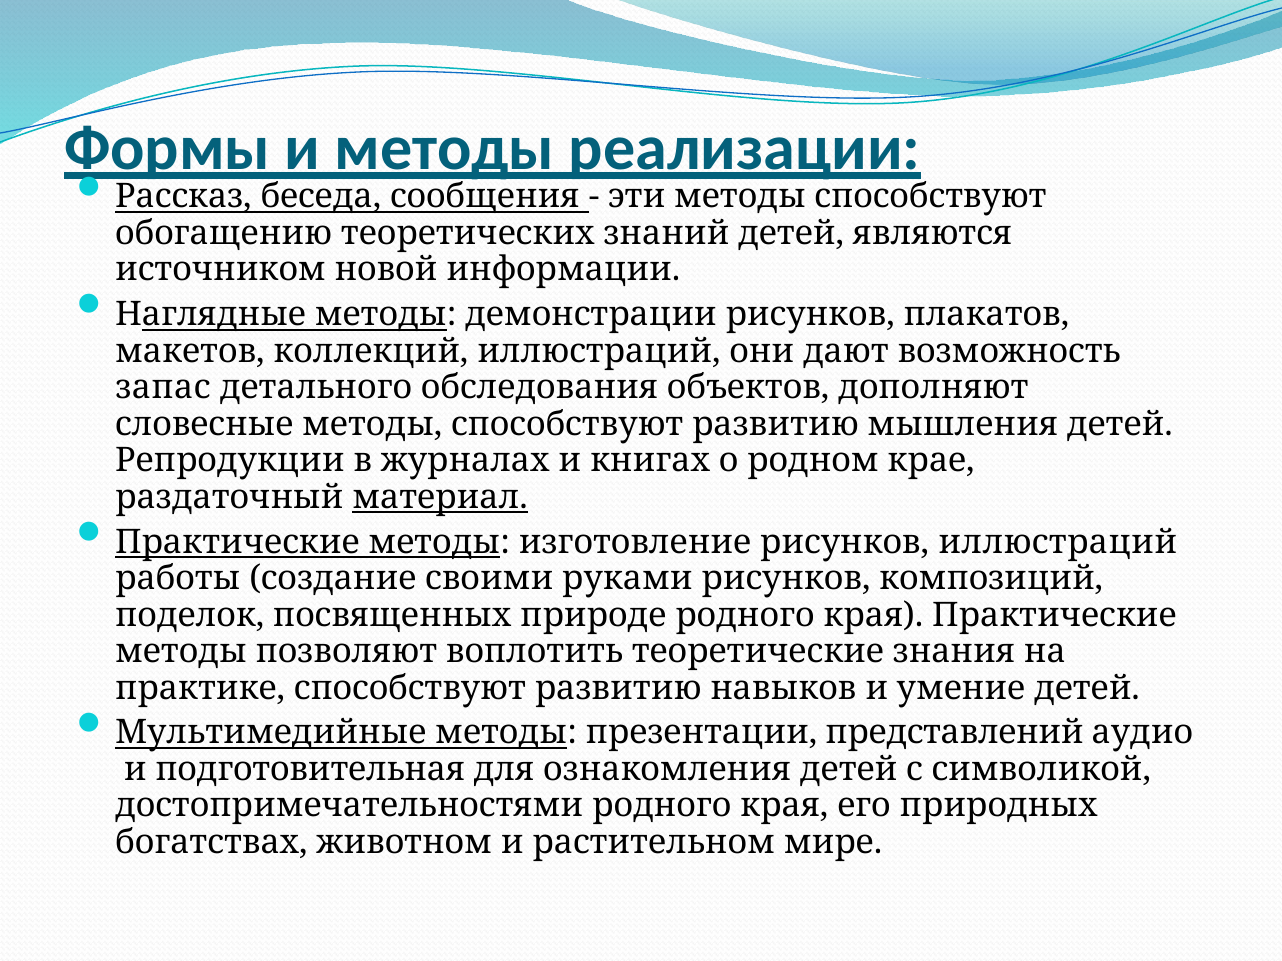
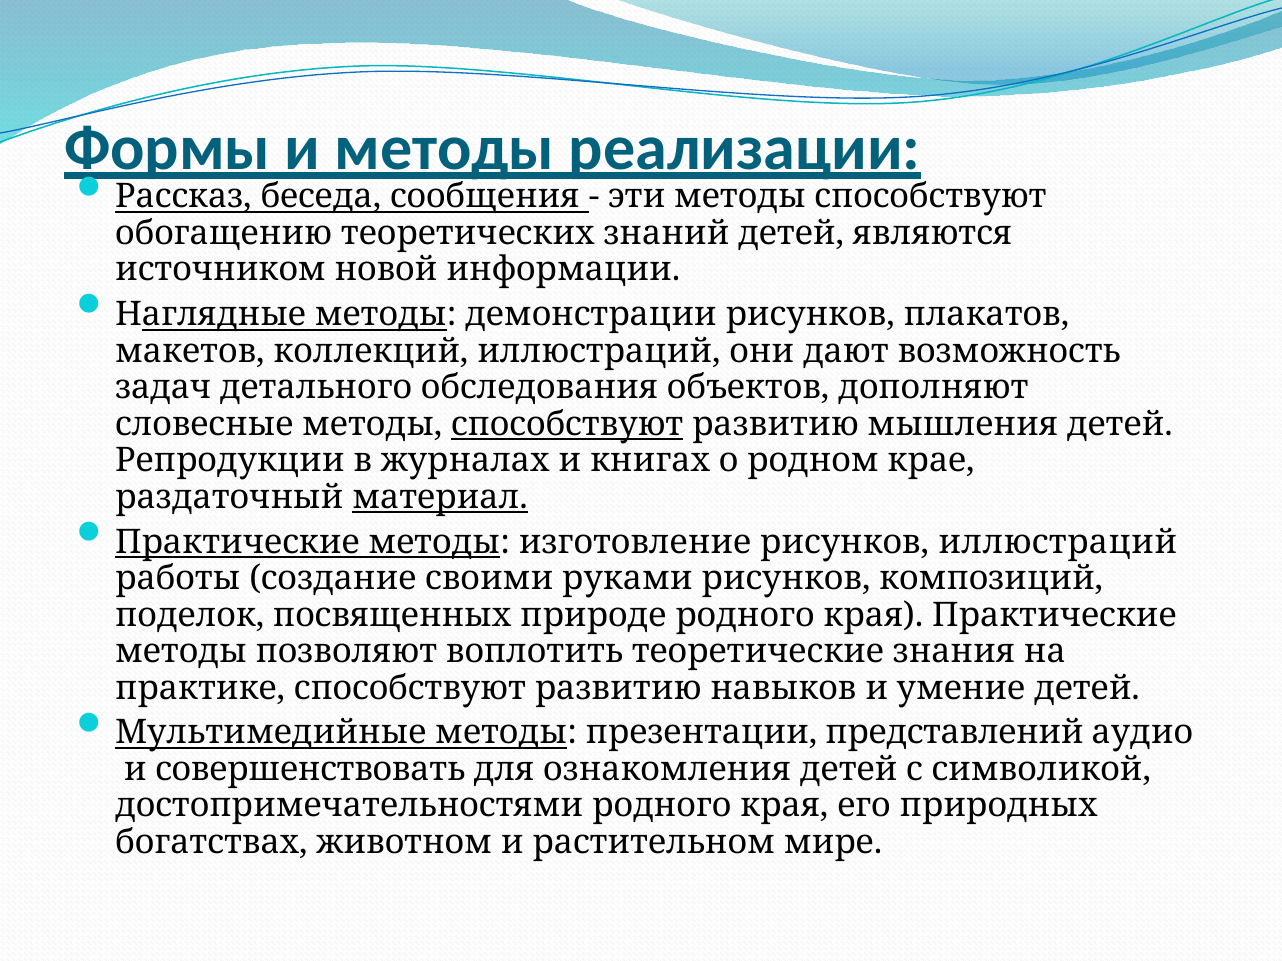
запас: запас -> задач
способствуют at (567, 424) underline: none -> present
подготовительная: подготовительная -> совершенствовать
